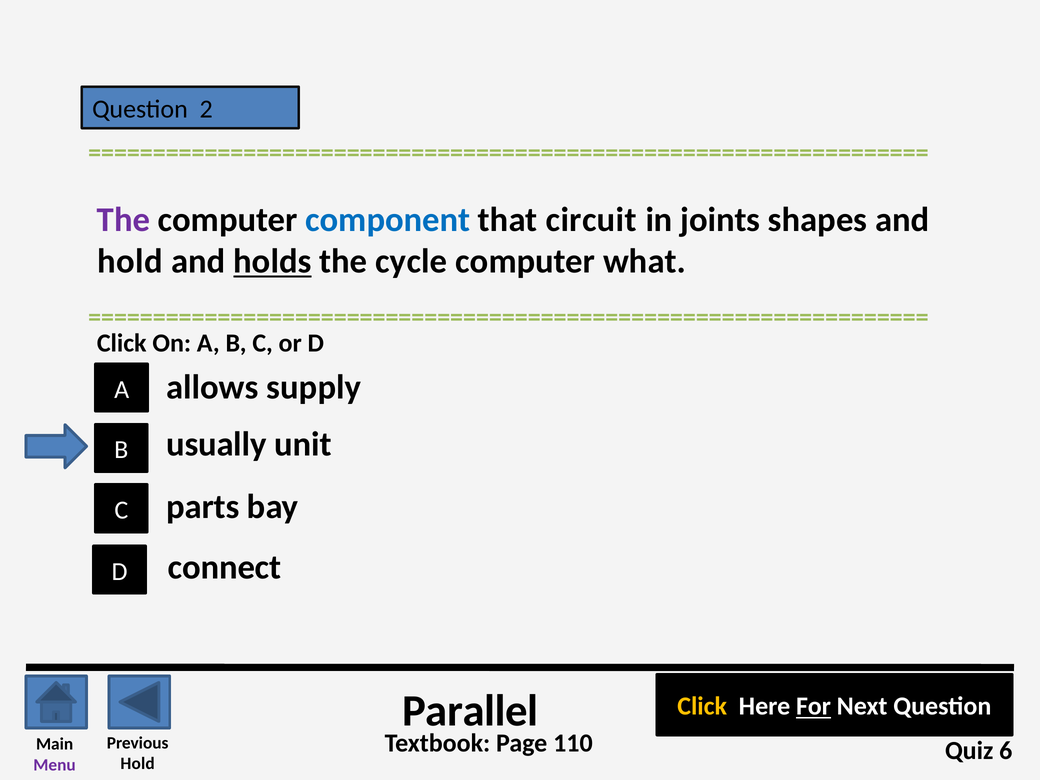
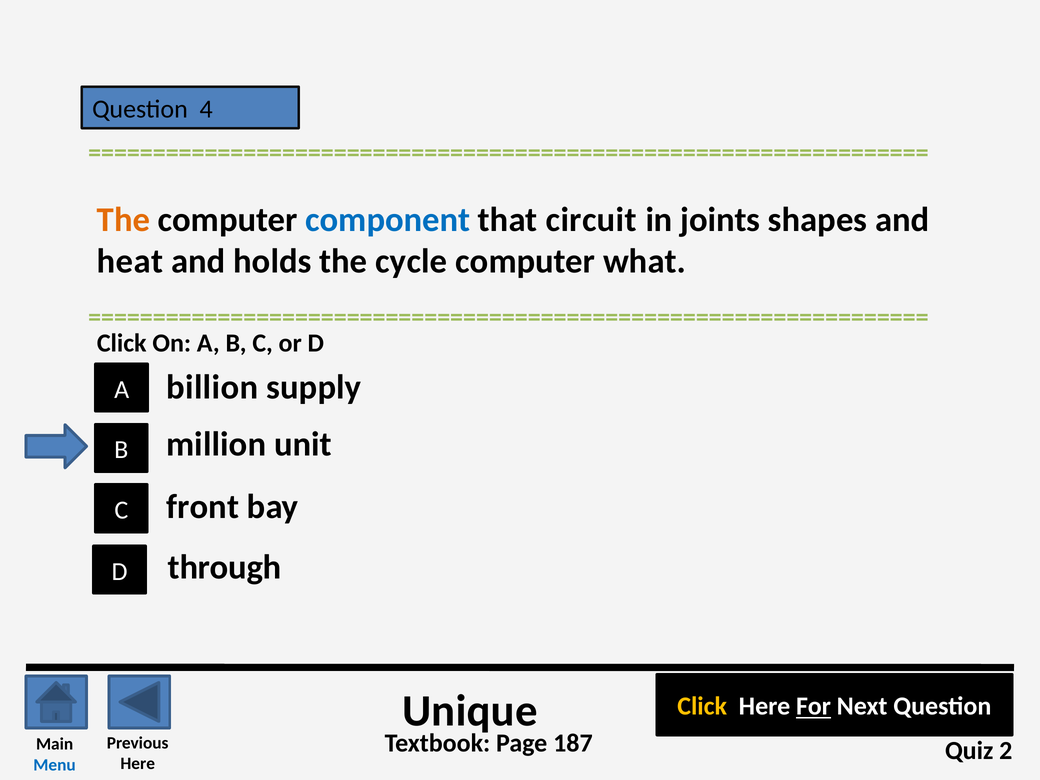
2: 2 -> 4
The at (123, 220) colour: purple -> orange
hold at (130, 261): hold -> heat
holds underline: present -> none
allows: allows -> billion
usually: usually -> million
parts: parts -> front
connect: connect -> through
Parallel: Parallel -> Unique
110: 110 -> 187
6: 6 -> 2
Hold at (138, 764): Hold -> Here
Menu colour: purple -> blue
